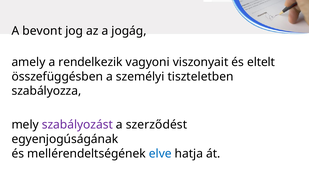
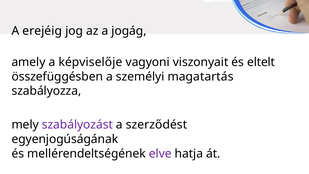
bevont: bevont -> erejéig
rendelkezik: rendelkezik -> képviselője
tiszteletben: tiszteletben -> magatartás
elve colour: blue -> purple
